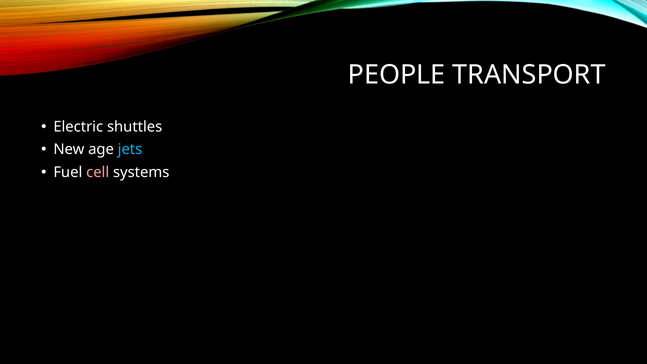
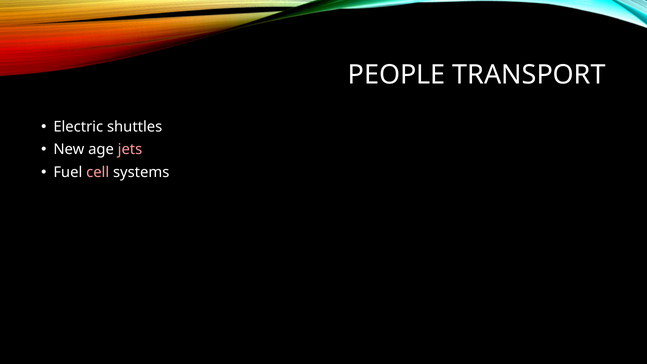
jets colour: light blue -> pink
